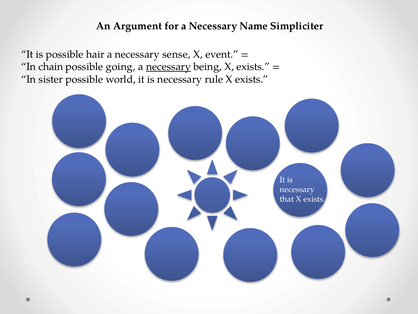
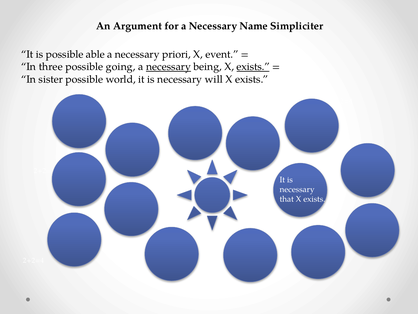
hair: hair -> able
sense: sense -> priori
chain: chain -> three
exists at (253, 67) underline: none -> present
rule: rule -> will
